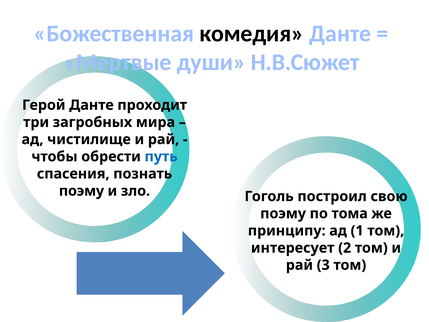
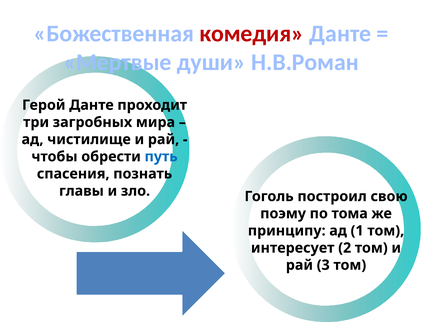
комедия colour: black -> red
Н.В.Сюжет: Н.В.Сюжет -> Н.В.Роман
поэму at (81, 191): поэму -> главы
